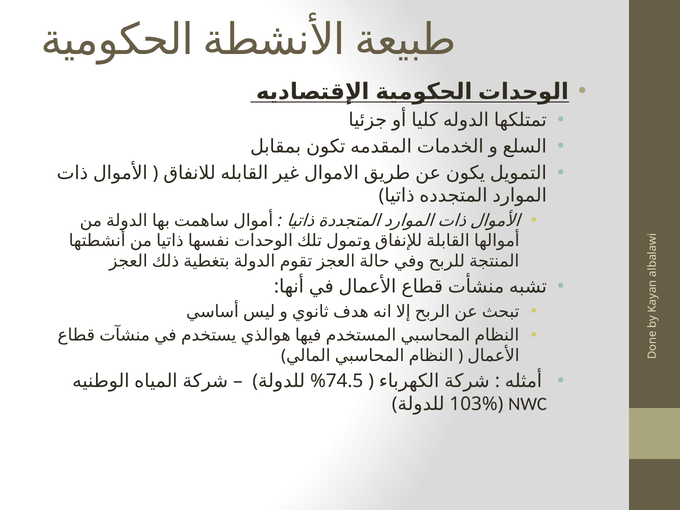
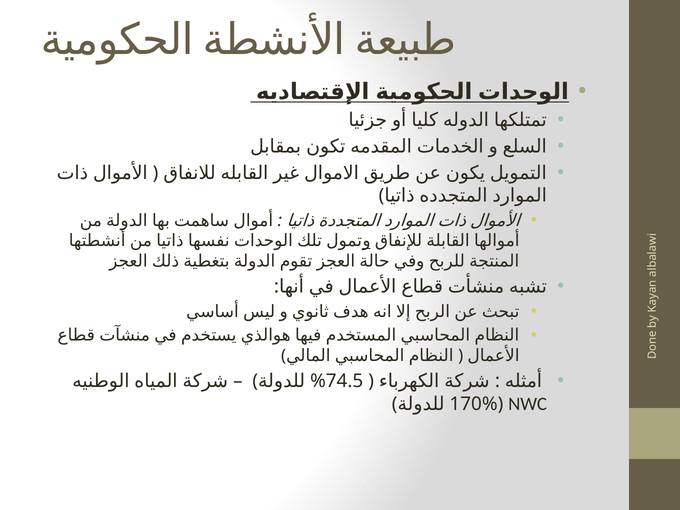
103%: 103% -> 170%
